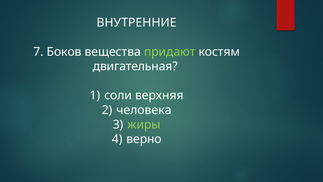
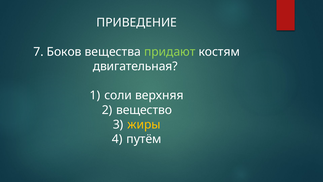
ВНУТРЕННИЕ: ВНУТРЕННИЕ -> ПРИВЕДЕНИЕ
человека: человека -> вещество
жиры colour: light green -> yellow
верно: верно -> путём
